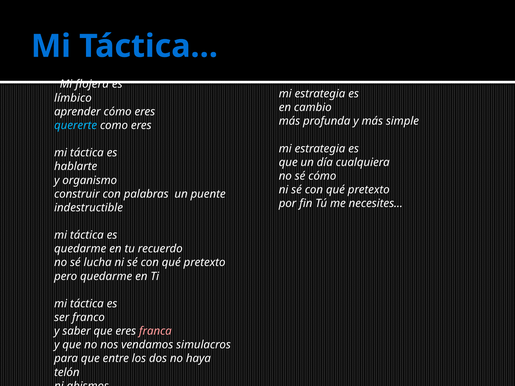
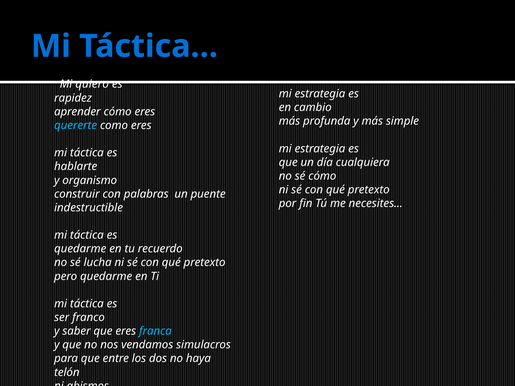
flojera: flojera -> quiero
límbico: límbico -> rapidez
franca colour: pink -> light blue
